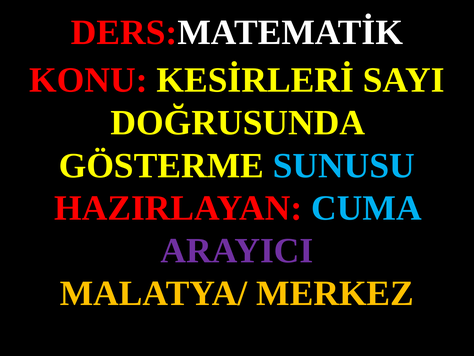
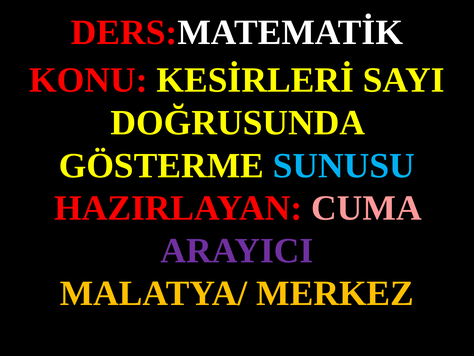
CUMA colour: light blue -> pink
